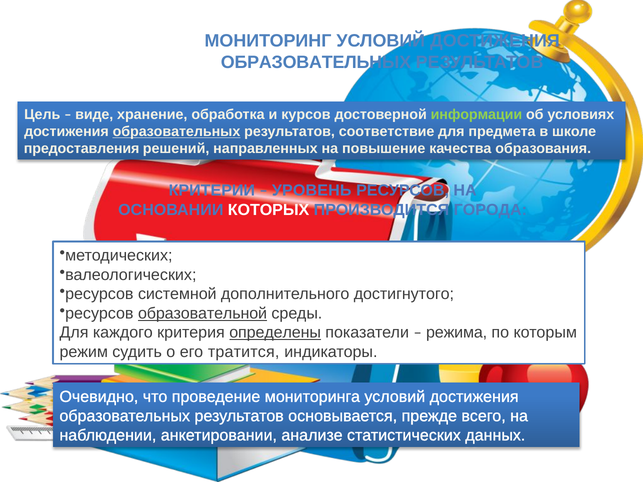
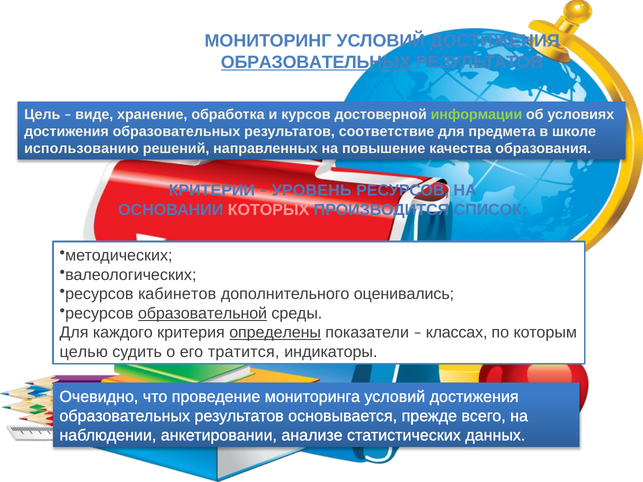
ОБРАЗОВАТЕЛЬНЫХ at (316, 63) underline: none -> present
образовательных at (176, 132) underline: present -> none
предоставления: предоставления -> использованию
КОТОРЫХ colour: white -> pink
ГОРОДА: ГОРОДА -> СПИСОК
системной: системной -> кабинетов
достигнутого: достигнутого -> оценивались
режима: режима -> классах
режим: режим -> целью
